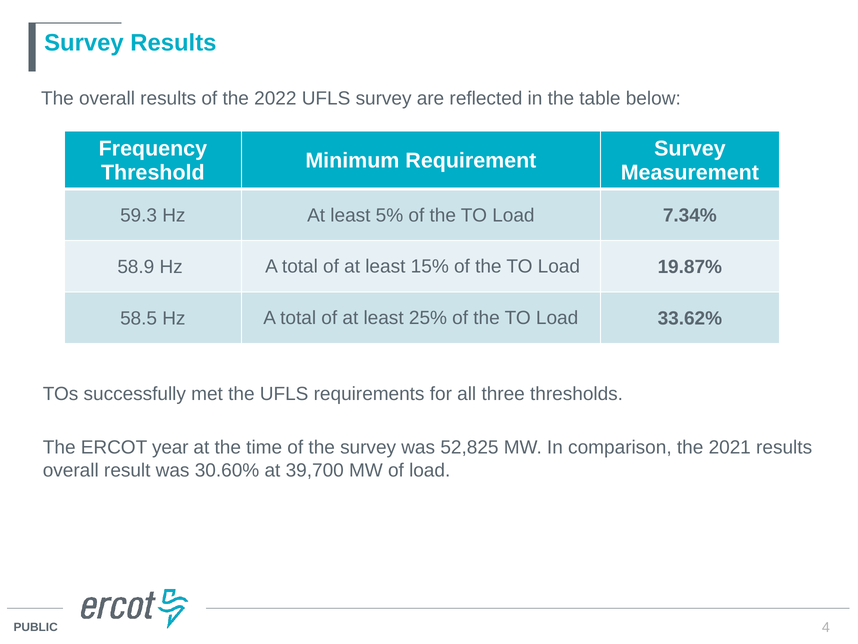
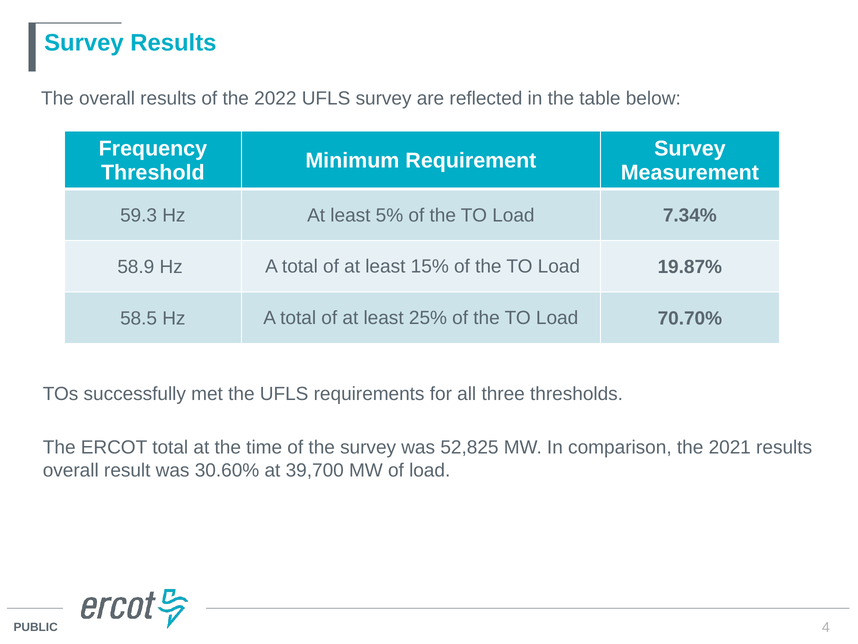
33.62%: 33.62% -> 70.70%
ERCOT year: year -> total
